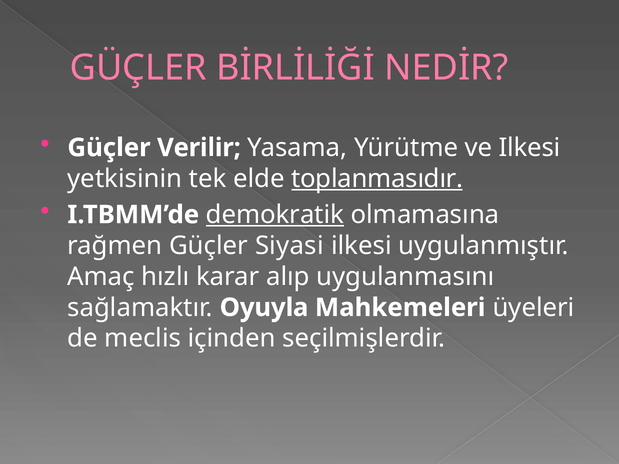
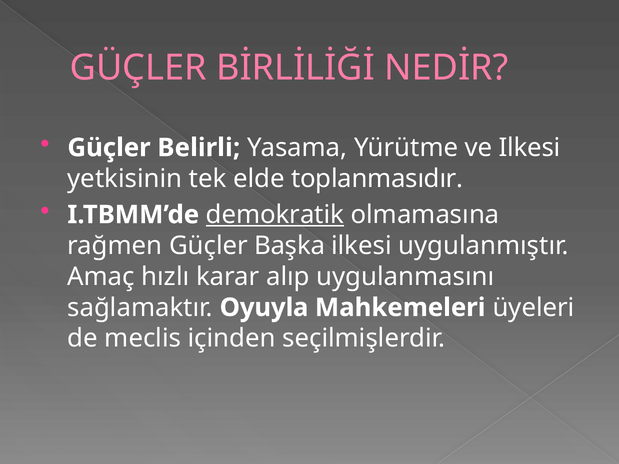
Verilir: Verilir -> Belirli
toplanmasıdır underline: present -> none
Siyasi: Siyasi -> Başka
